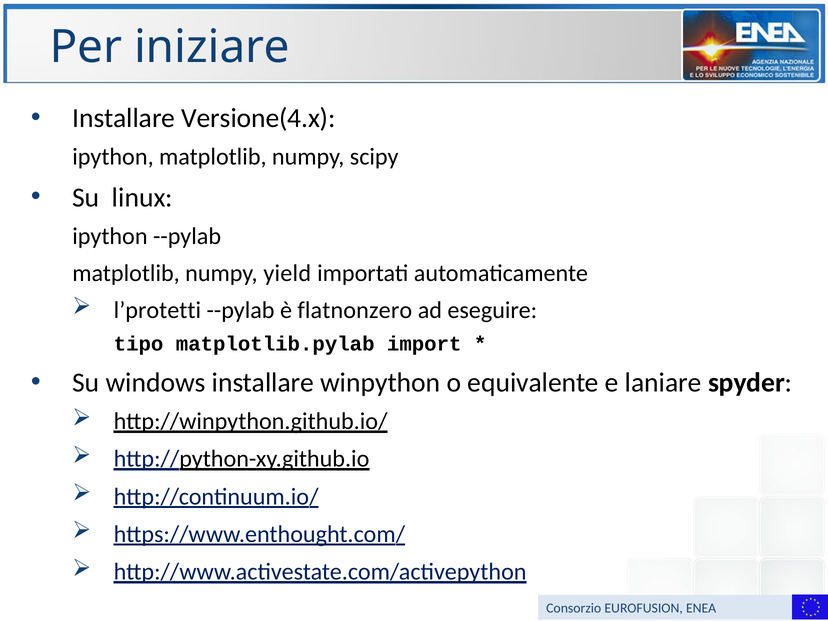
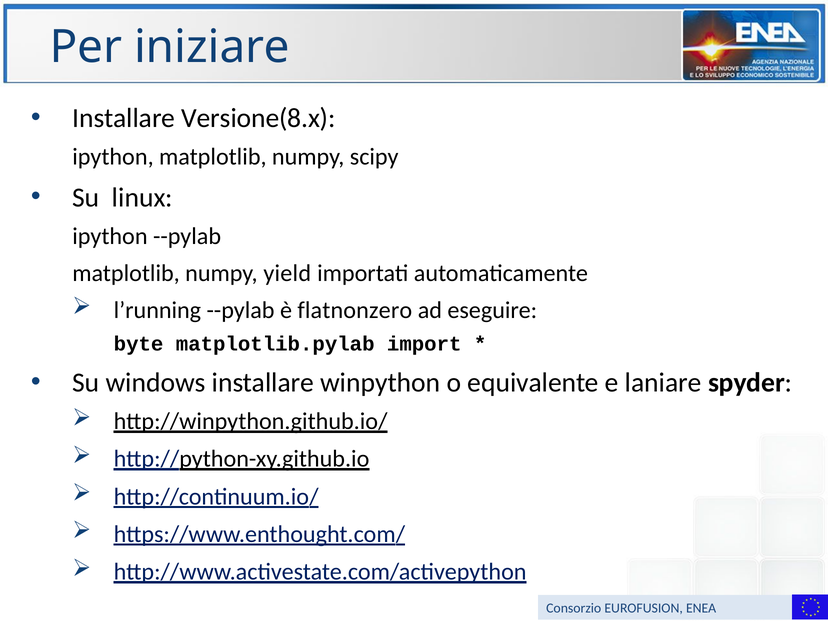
Versione(4.x: Versione(4.x -> Versione(8.x
l’protetti: l’protetti -> l’running
tipo: tipo -> byte
